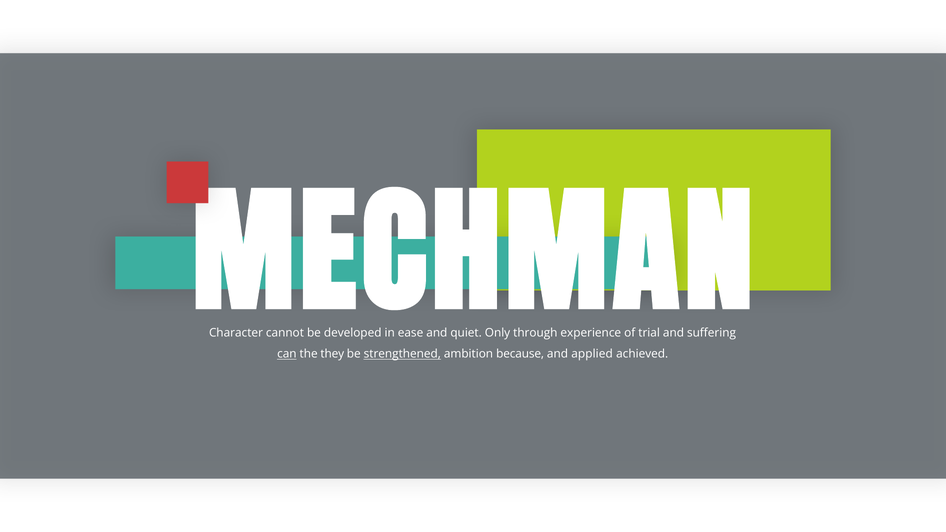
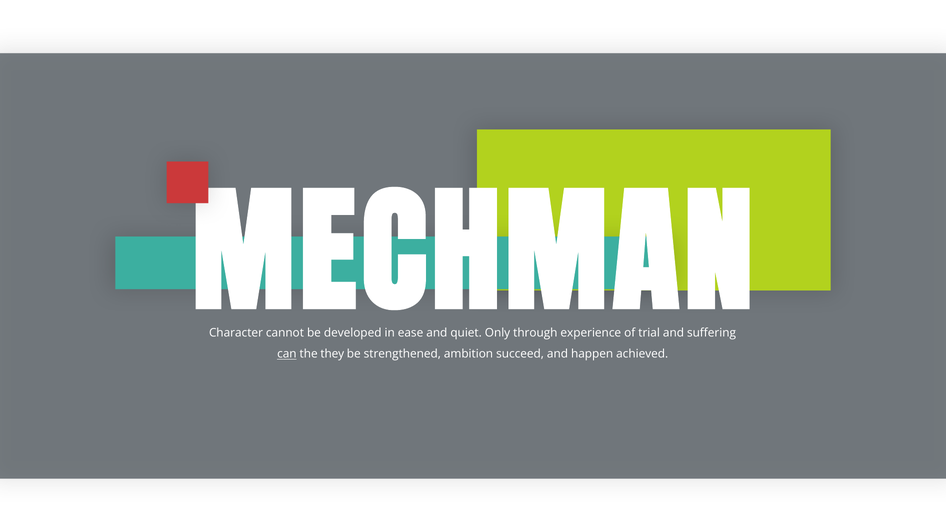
strengthened underline: present -> none
because: because -> succeed
applied: applied -> happen
